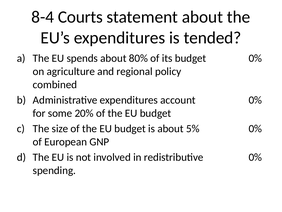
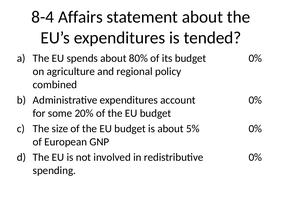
Courts: Courts -> Affairs
